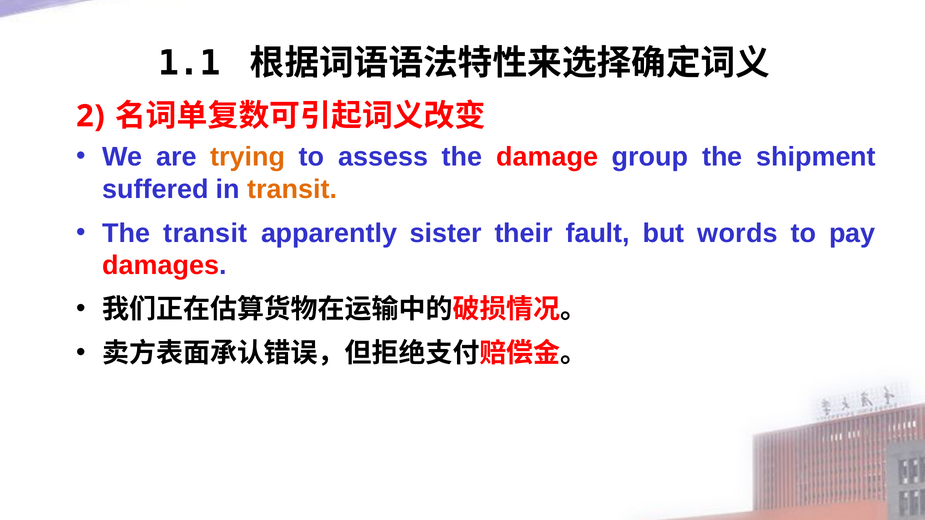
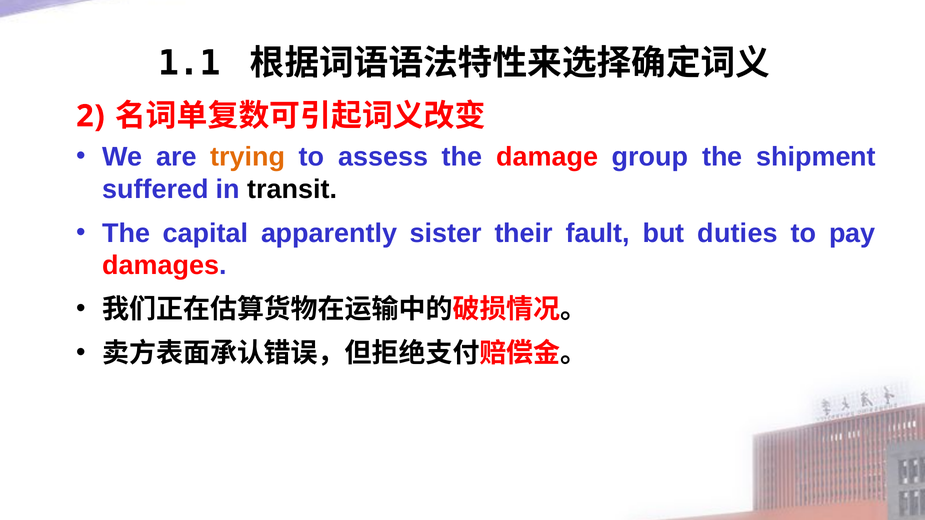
transit at (292, 189) colour: orange -> black
The transit: transit -> capital
words: words -> duties
